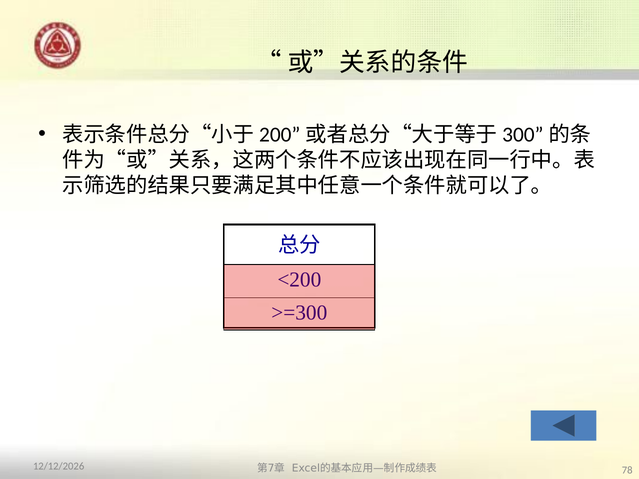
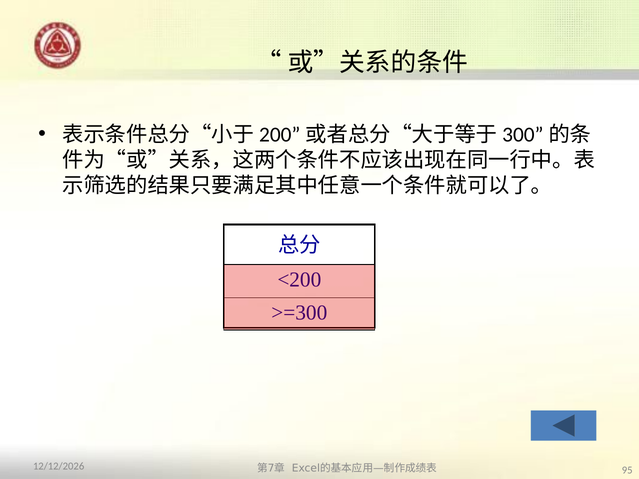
78: 78 -> 95
